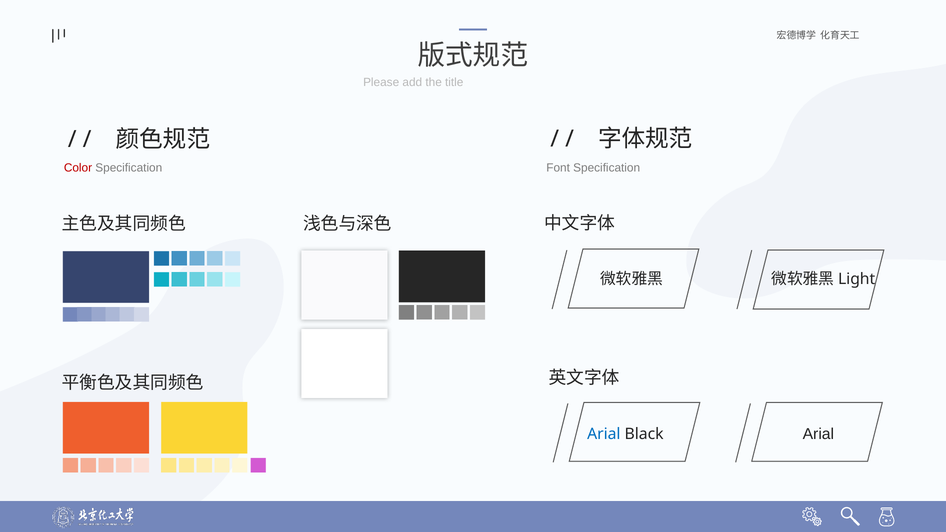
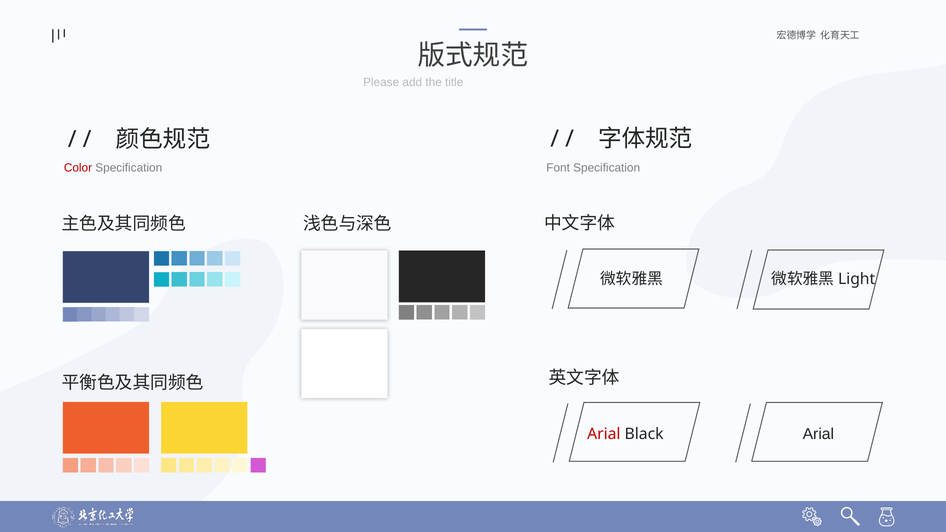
Arial at (604, 434) colour: blue -> red
